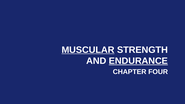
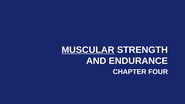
ENDURANCE underline: present -> none
